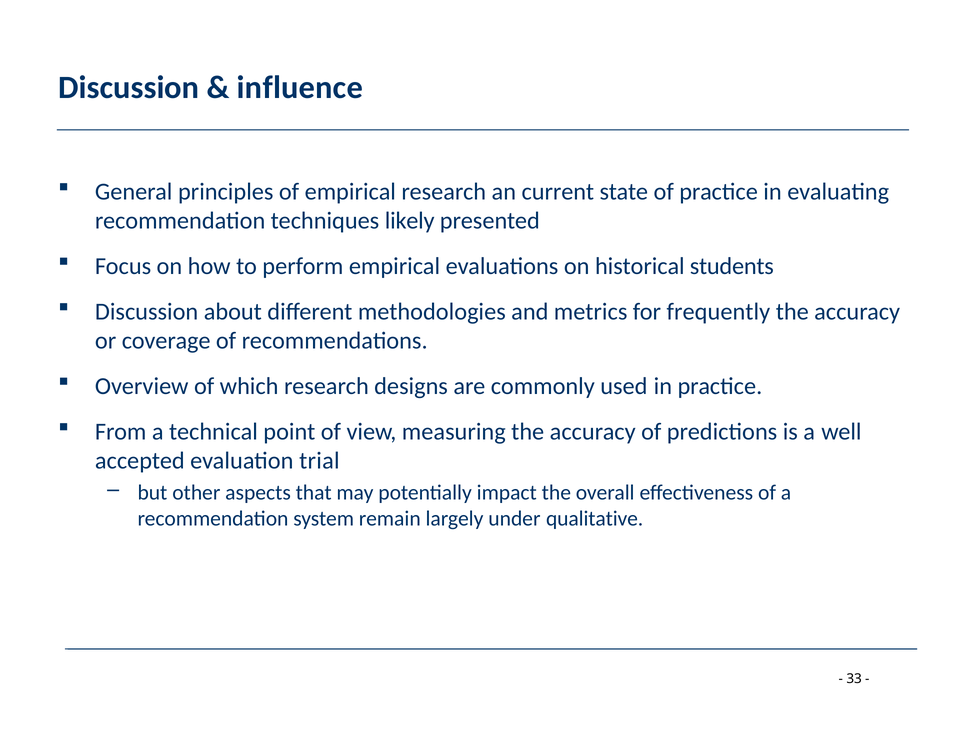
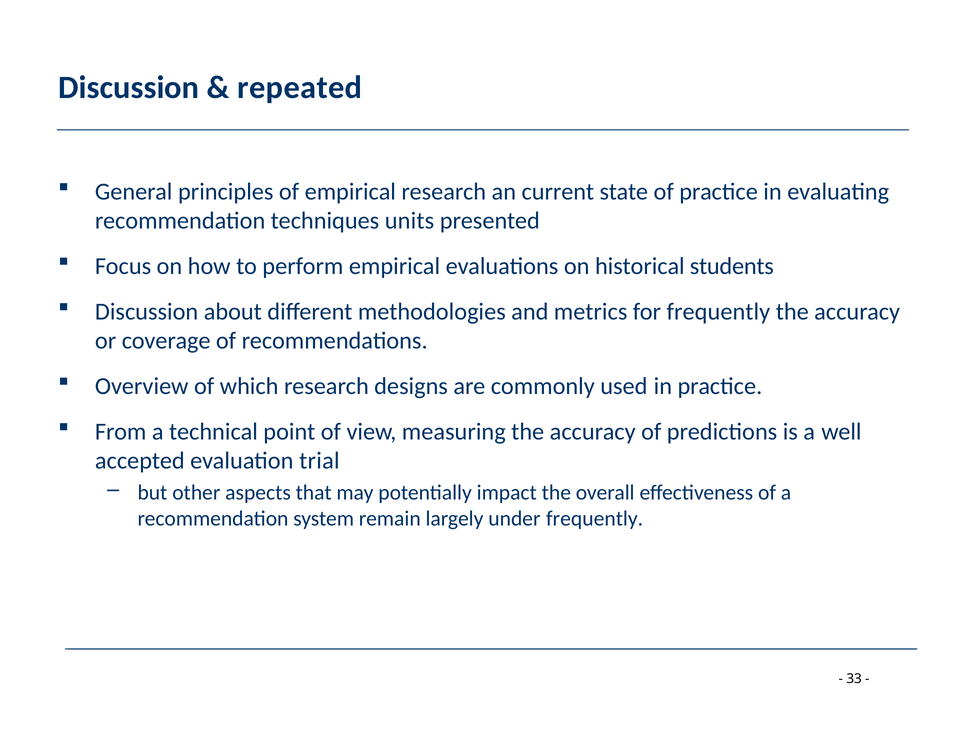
influence: influence -> repeated
likely: likely -> units
under qualitative: qualitative -> frequently
